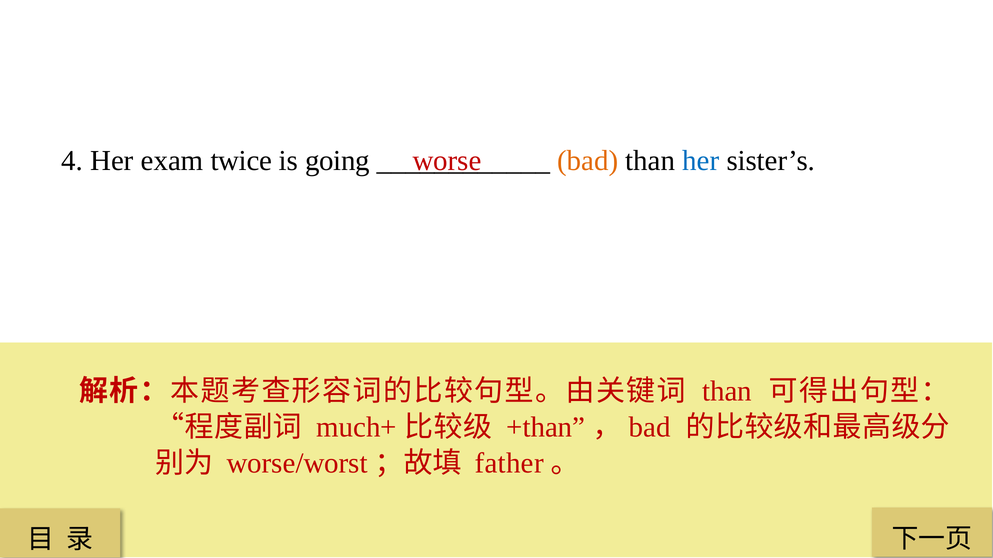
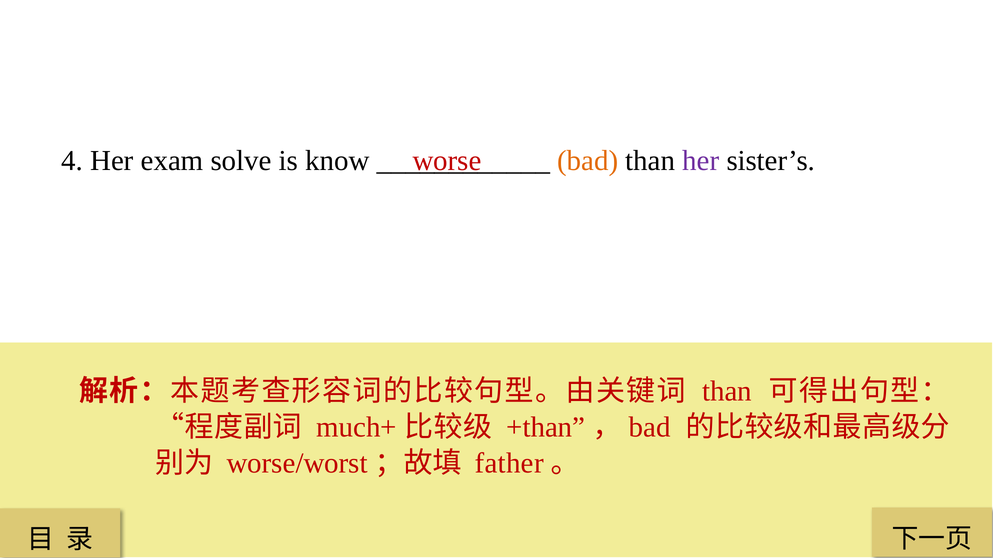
twice: twice -> solve
going: going -> know
her at (701, 161) colour: blue -> purple
